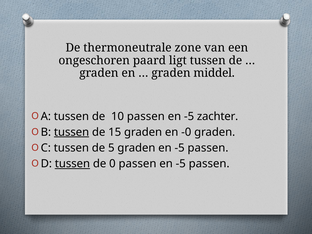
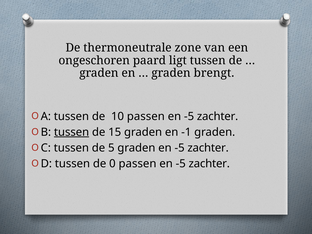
middel: middel -> brengt
-0: -0 -> -1
graden en -5 passen: passen -> zachter
tussen at (72, 164) underline: present -> none
passen at (209, 164): passen -> zachter
